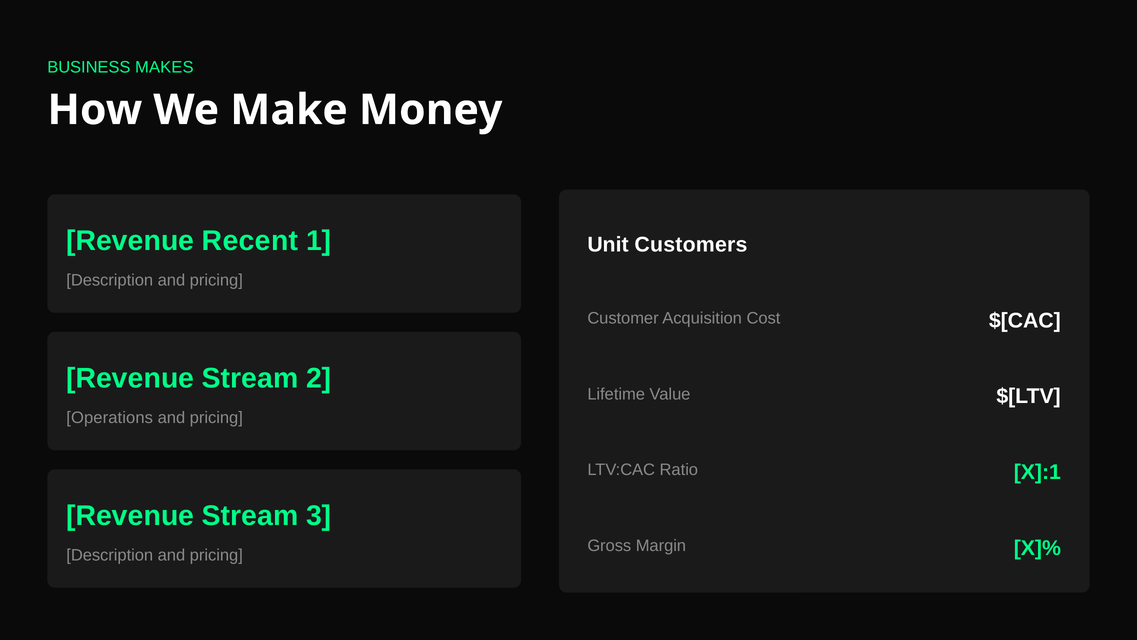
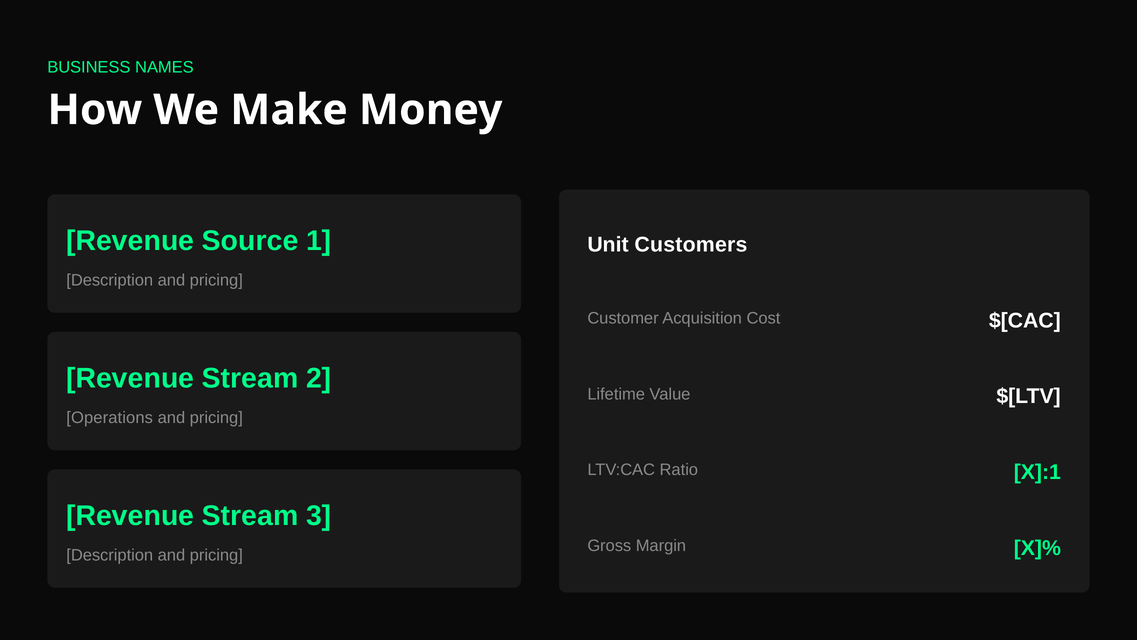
MAKES: MAKES -> NAMES
Recent: Recent -> Source
